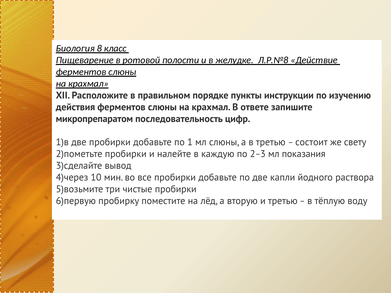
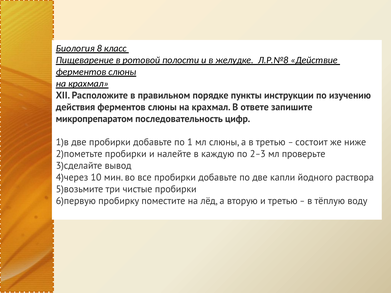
свету: свету -> ниже
показания: показания -> проверьте
